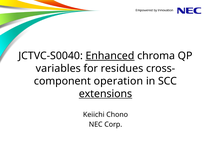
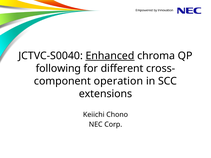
variables: variables -> following
residues: residues -> different
extensions underline: present -> none
